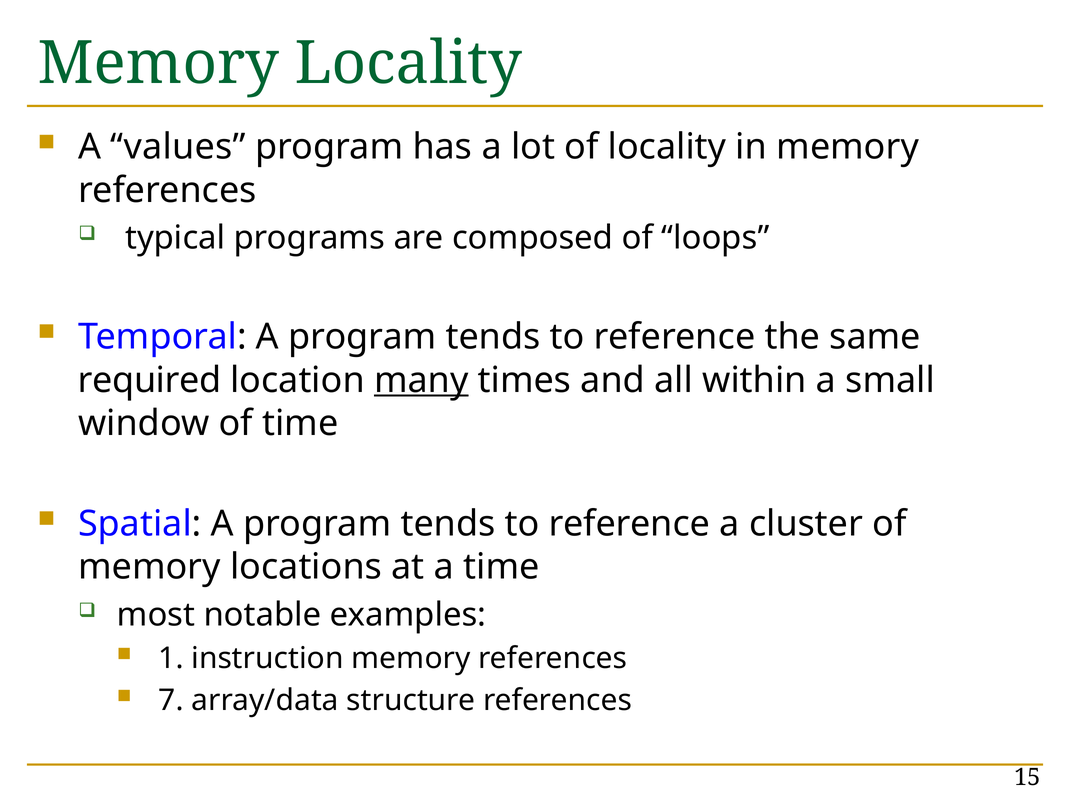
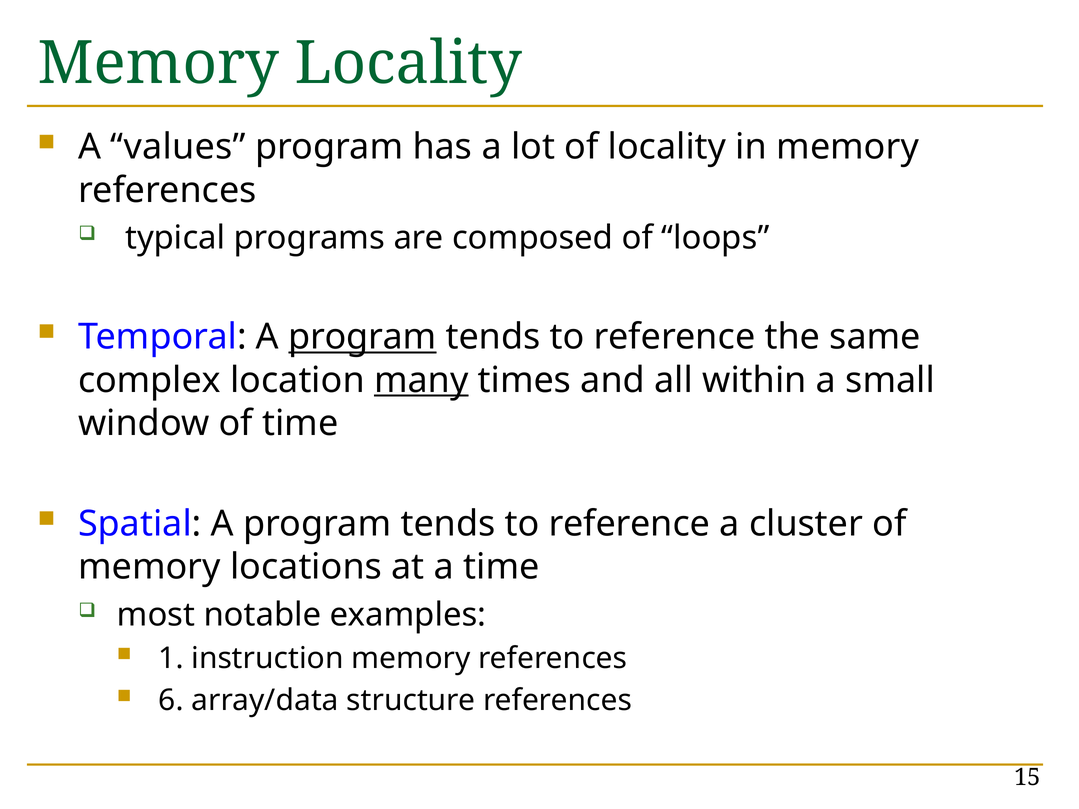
program at (362, 337) underline: none -> present
required: required -> complex
7: 7 -> 6
